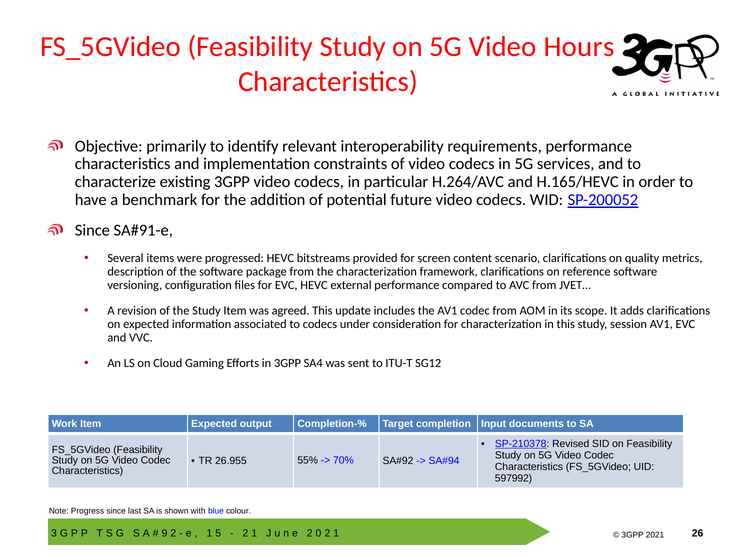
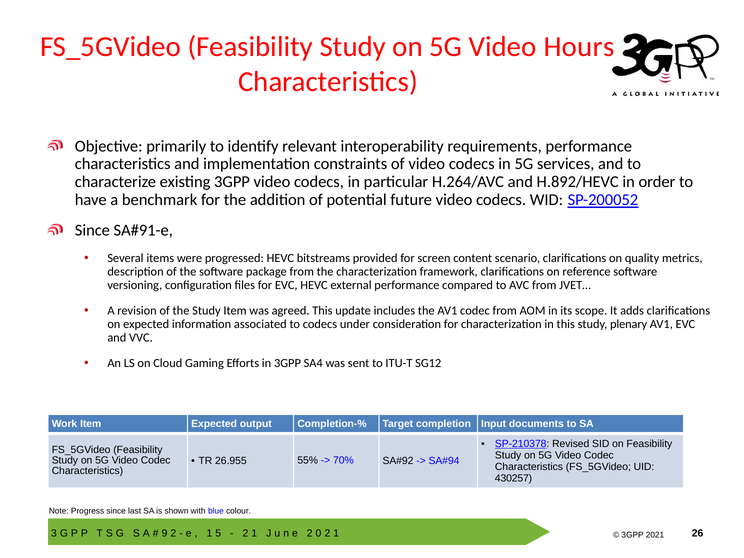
H.165/HEVC: H.165/HEVC -> H.892/HEVC
session: session -> plenary
597992: 597992 -> 430257
